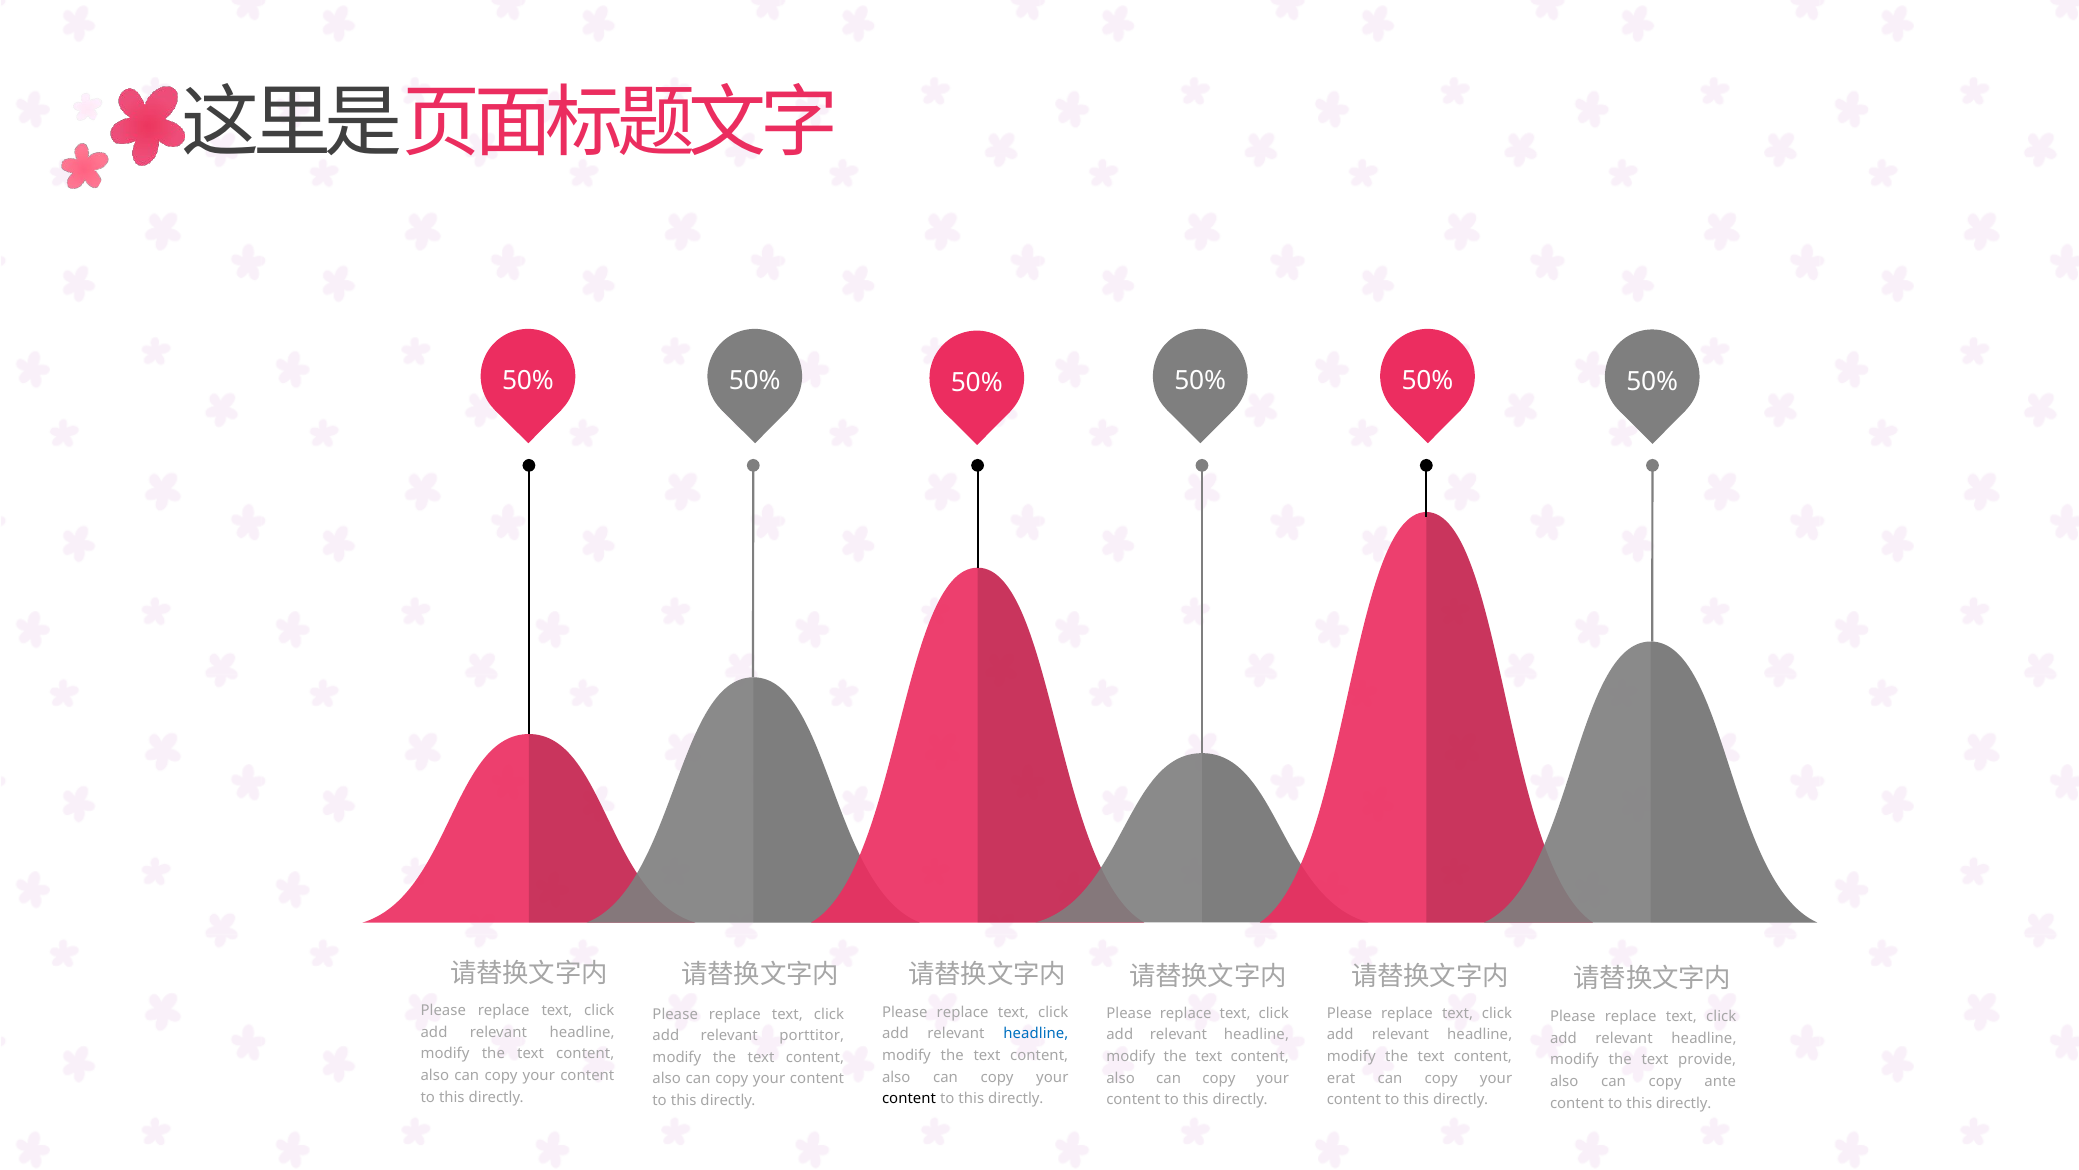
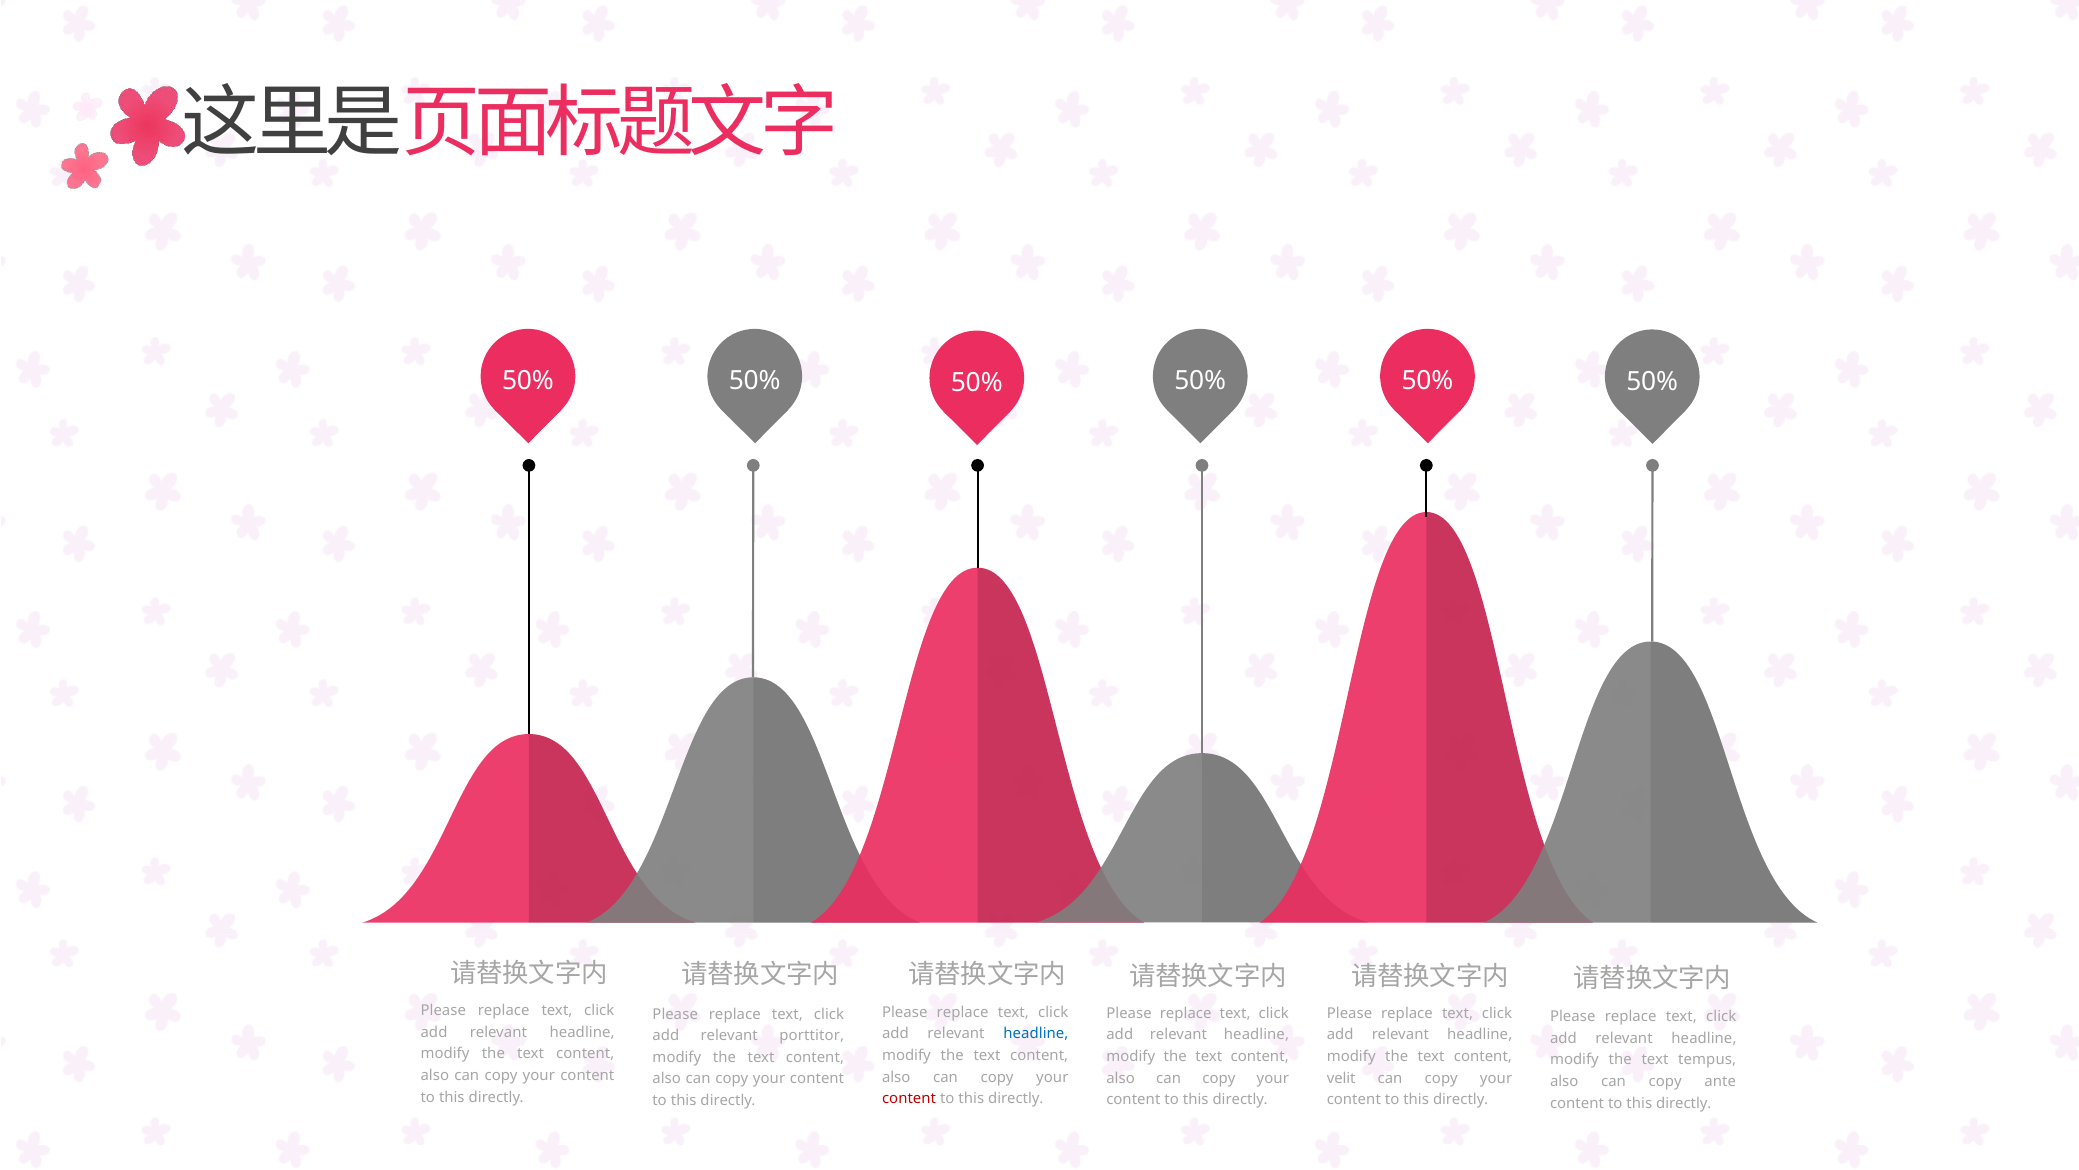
provide: provide -> tempus
erat: erat -> velit
content at (909, 1098) colour: black -> red
